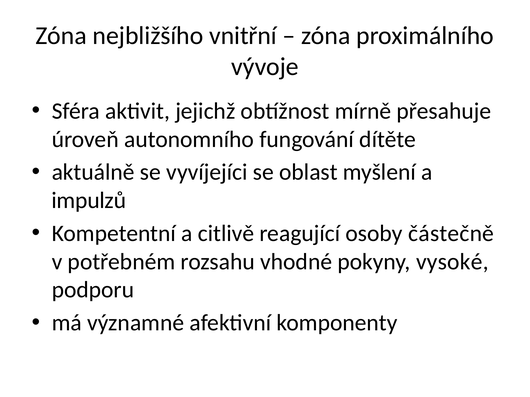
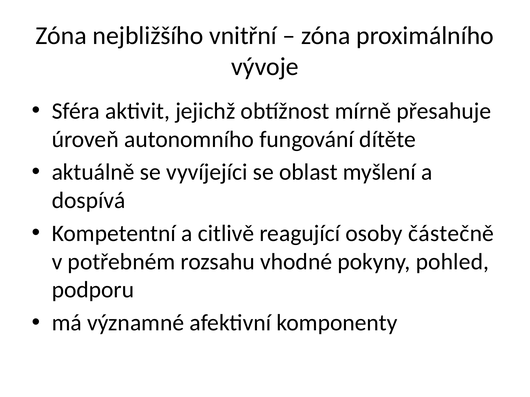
impulzů: impulzů -> dospívá
vysoké: vysoké -> pohled
